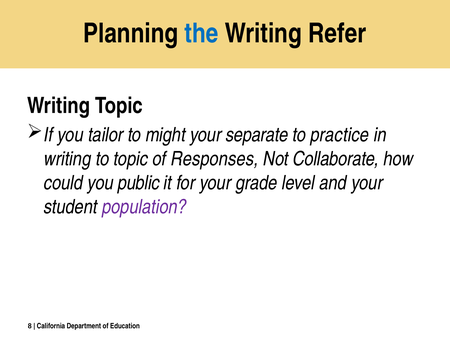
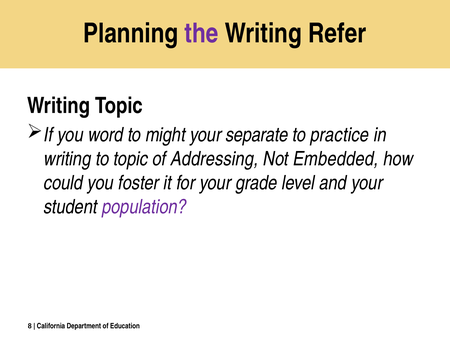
the colour: blue -> purple
tailor: tailor -> word
Responses: Responses -> Addressing
Collaborate: Collaborate -> Embedded
public: public -> foster
